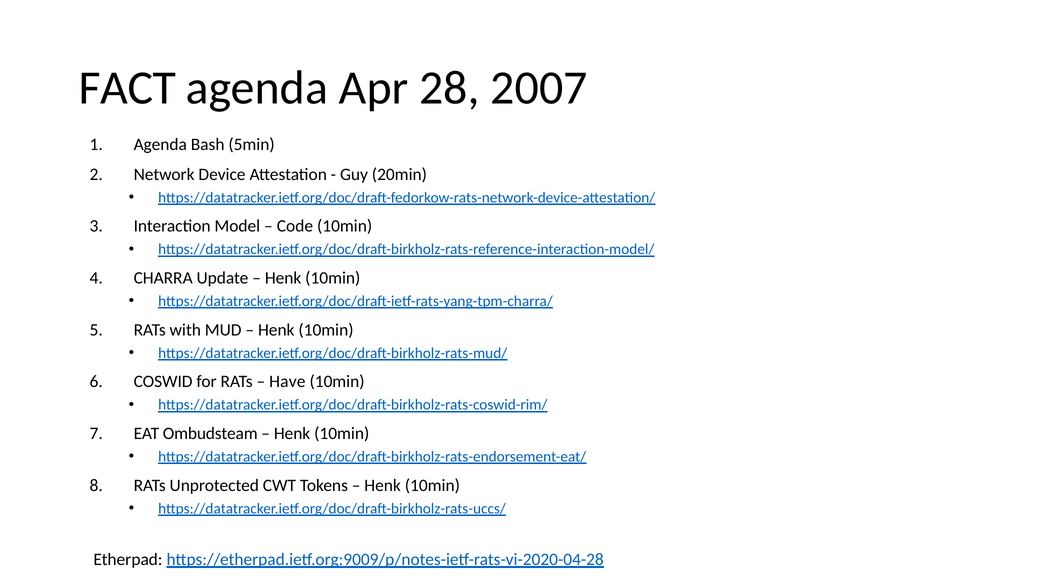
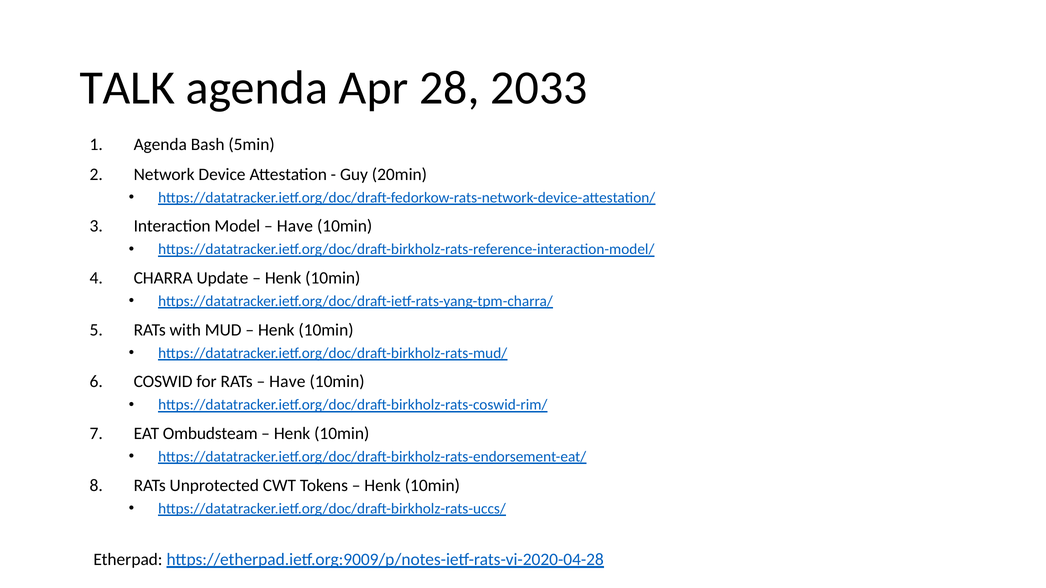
FACT: FACT -> TALK
2007: 2007 -> 2033
Code at (295, 226): Code -> Have
